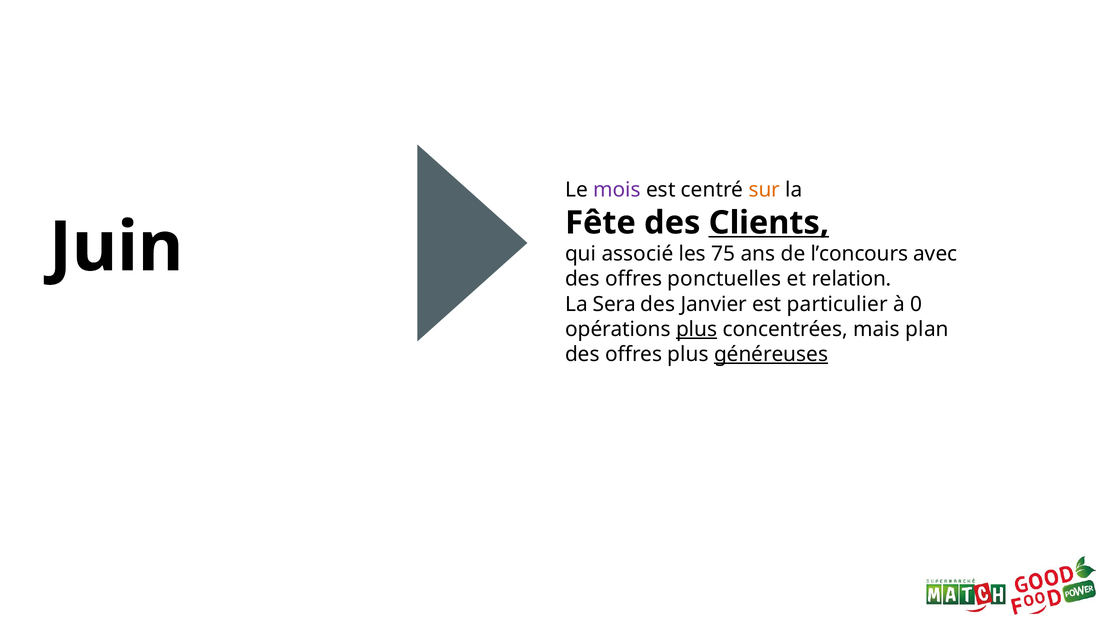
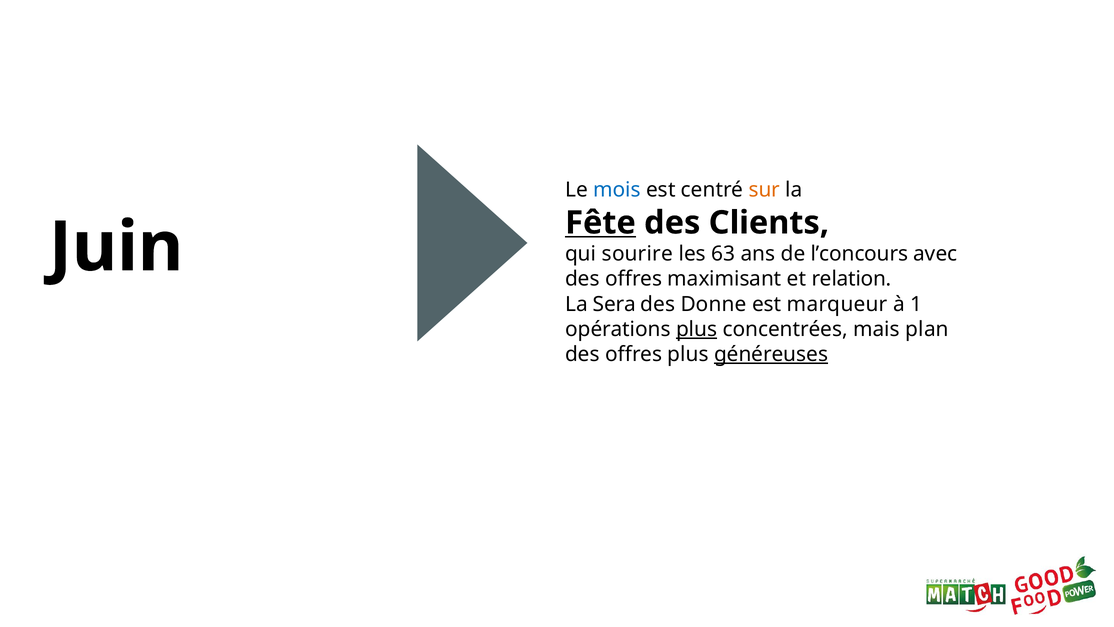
mois colour: purple -> blue
Fête underline: none -> present
Clients underline: present -> none
associé: associé -> sourire
75: 75 -> 63
ponctuelles: ponctuelles -> maximisant
Janvier: Janvier -> Donne
particulier: particulier -> marqueur
0: 0 -> 1
